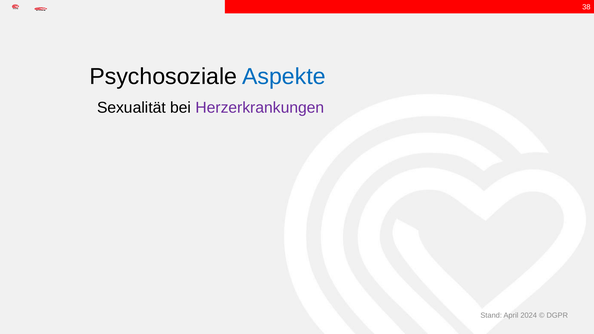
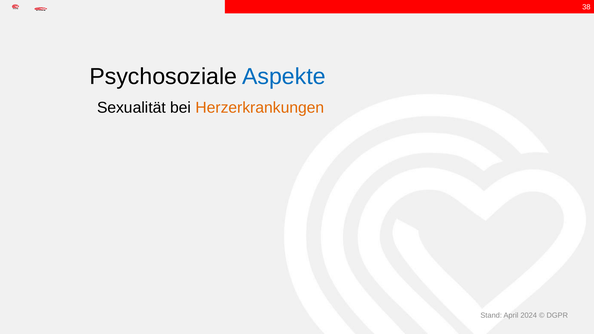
Herzerkrankungen colour: purple -> orange
